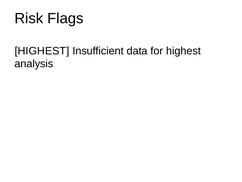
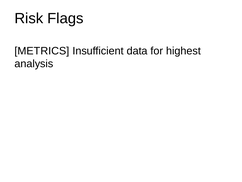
HIGHEST at (42, 51): HIGHEST -> METRICS
